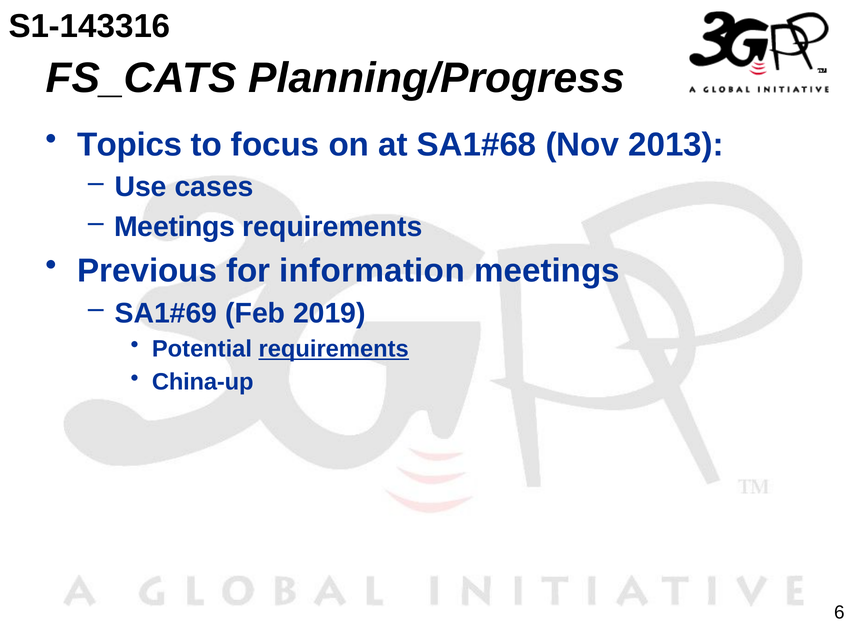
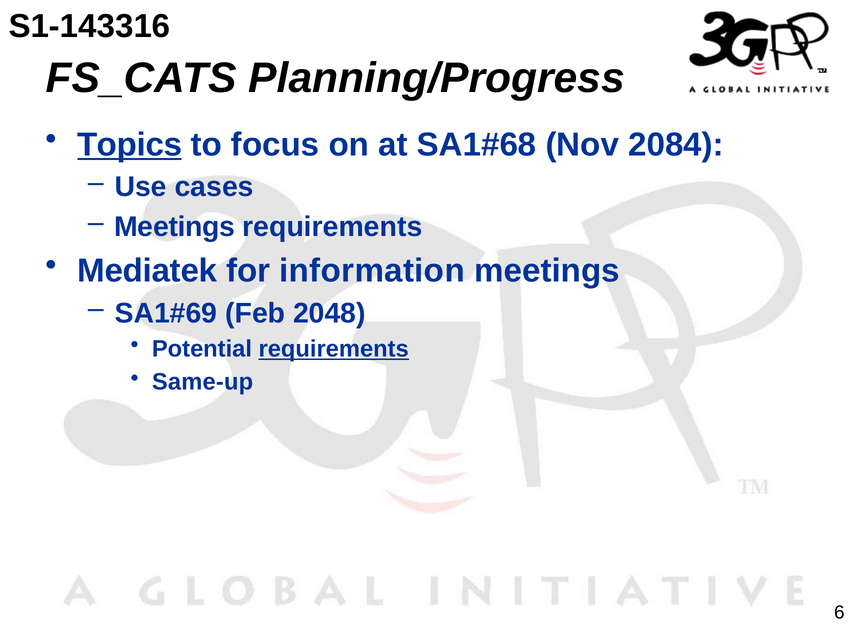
Topics underline: none -> present
2013: 2013 -> 2084
Previous: Previous -> Mediatek
2019: 2019 -> 2048
China-up: China-up -> Same-up
